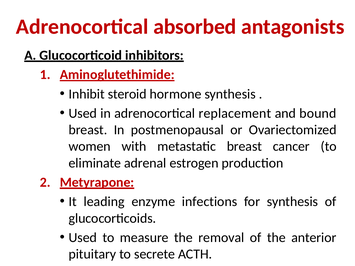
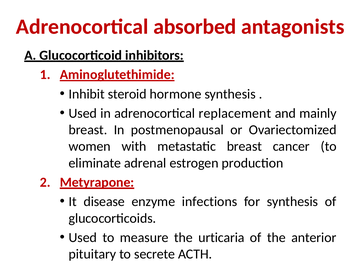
bound: bound -> mainly
leading: leading -> disease
removal: removal -> urticaria
